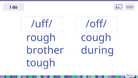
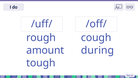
brother: brother -> amount
